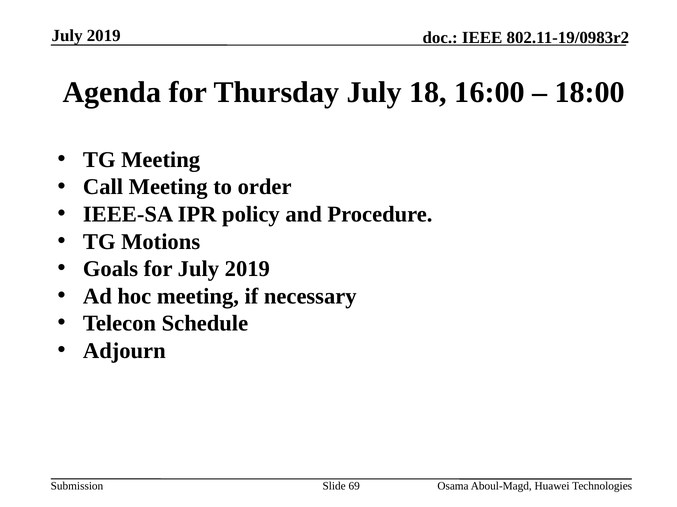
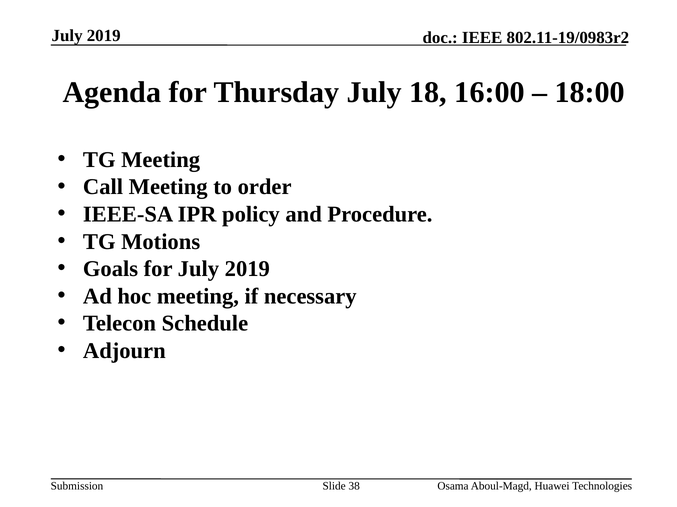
69: 69 -> 38
